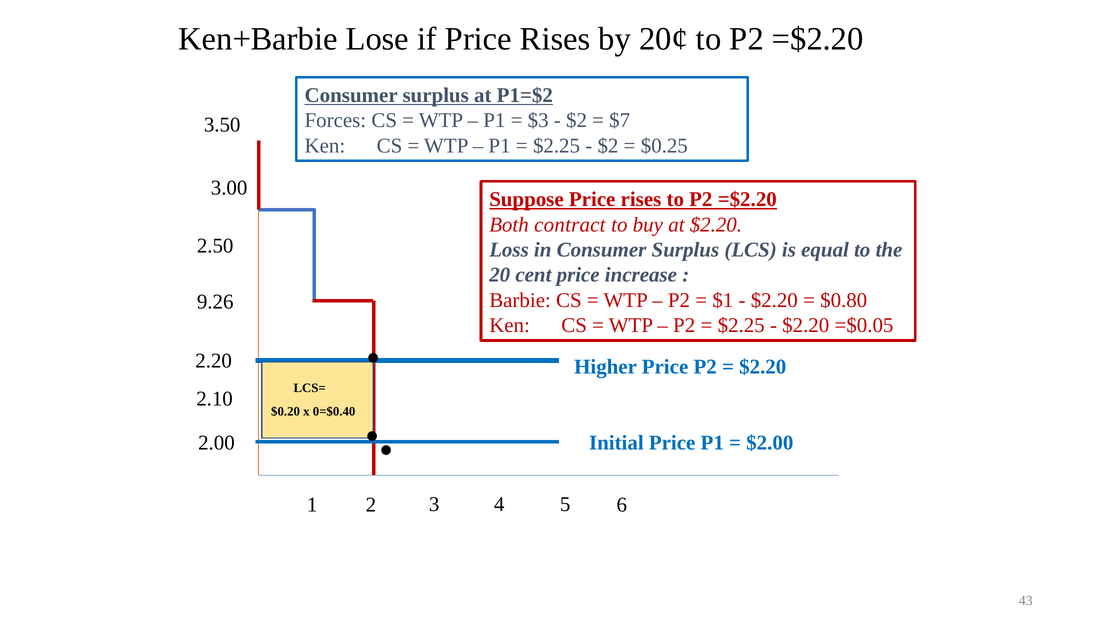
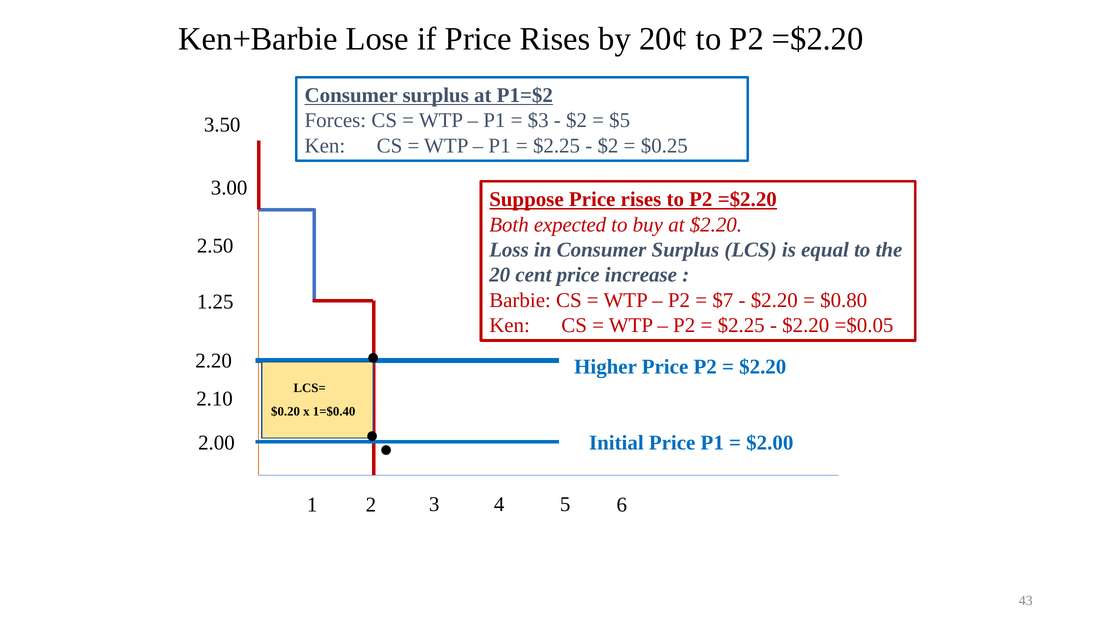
$7: $7 -> $5
contract: contract -> expected
$1: $1 -> $7
9.26: 9.26 -> 1.25
0=$0.40: 0=$0.40 -> 1=$0.40
